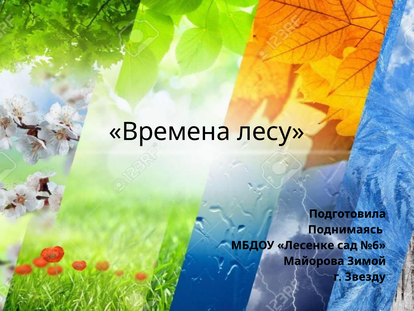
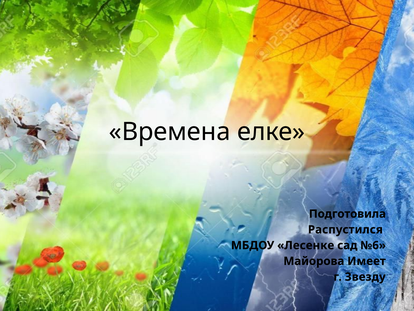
лесу: лесу -> елке
Поднимаясь: Поднимаясь -> Распустился
Зимой: Зимой -> Имеет
